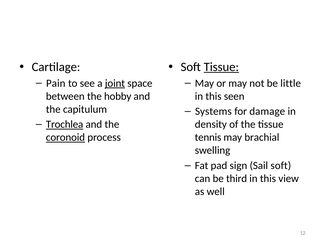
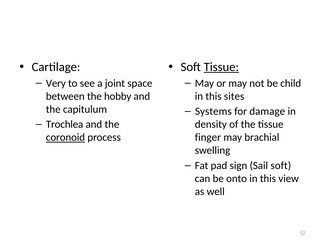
Pain: Pain -> Very
joint underline: present -> none
little: little -> child
seen: seen -> sites
Trochlea underline: present -> none
tennis: tennis -> finger
third: third -> onto
